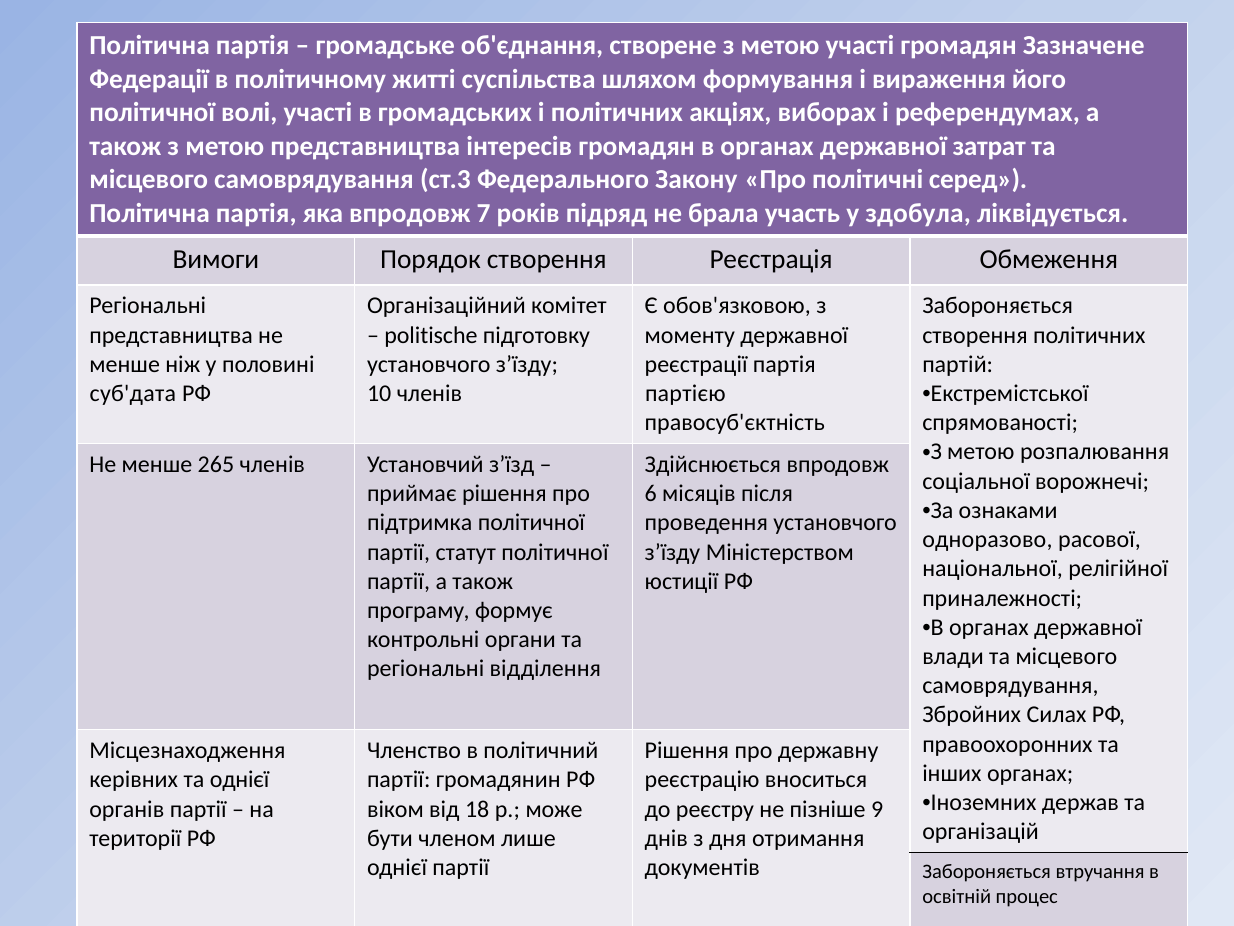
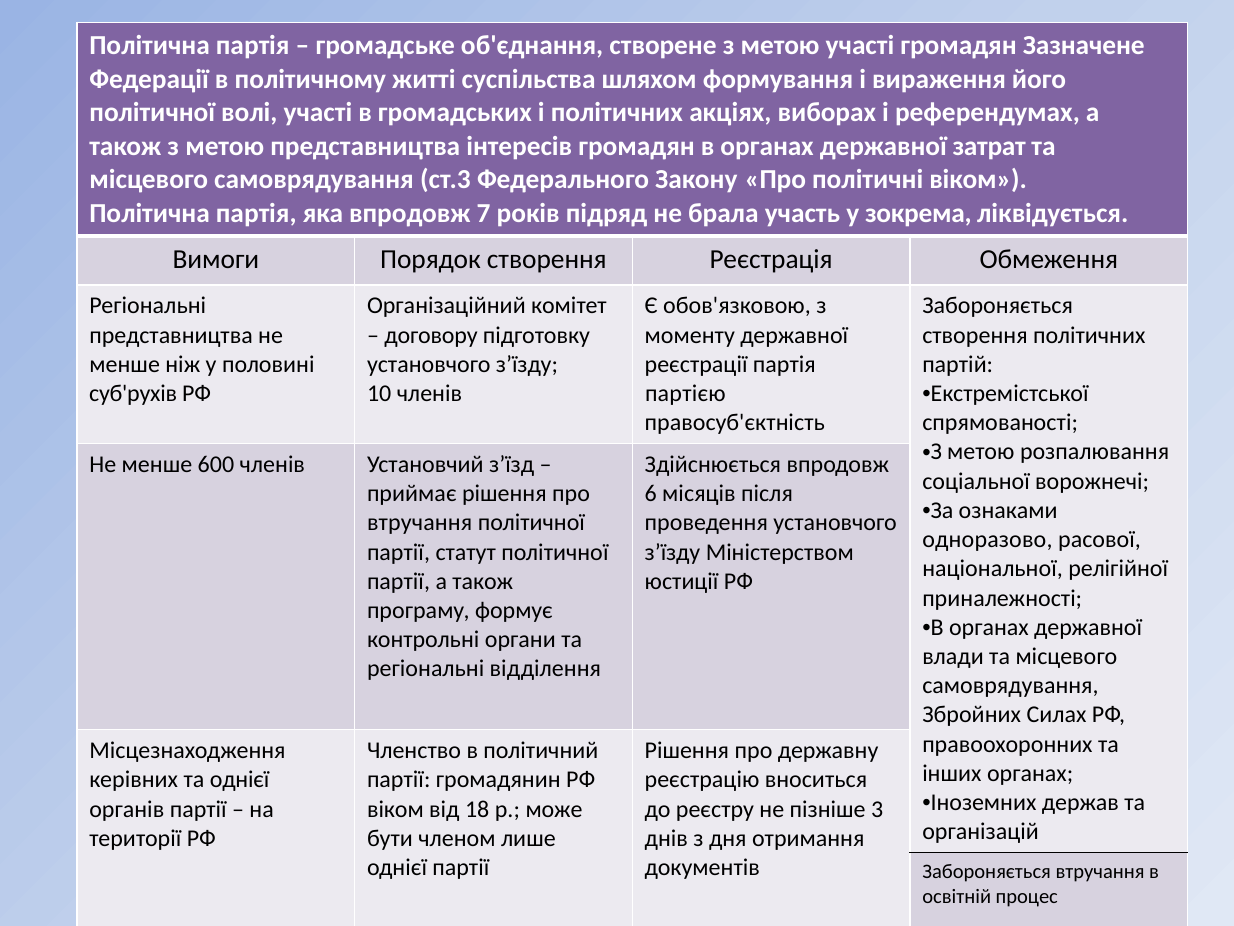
політичні серед: серед -> віком
здобула: здобула -> зокрема
politische: politische -> договору
суб'дата: суб'дата -> суб'рухів
265: 265 -> 600
підтримка at (420, 523): підтримка -> втручання
9: 9 -> 3
